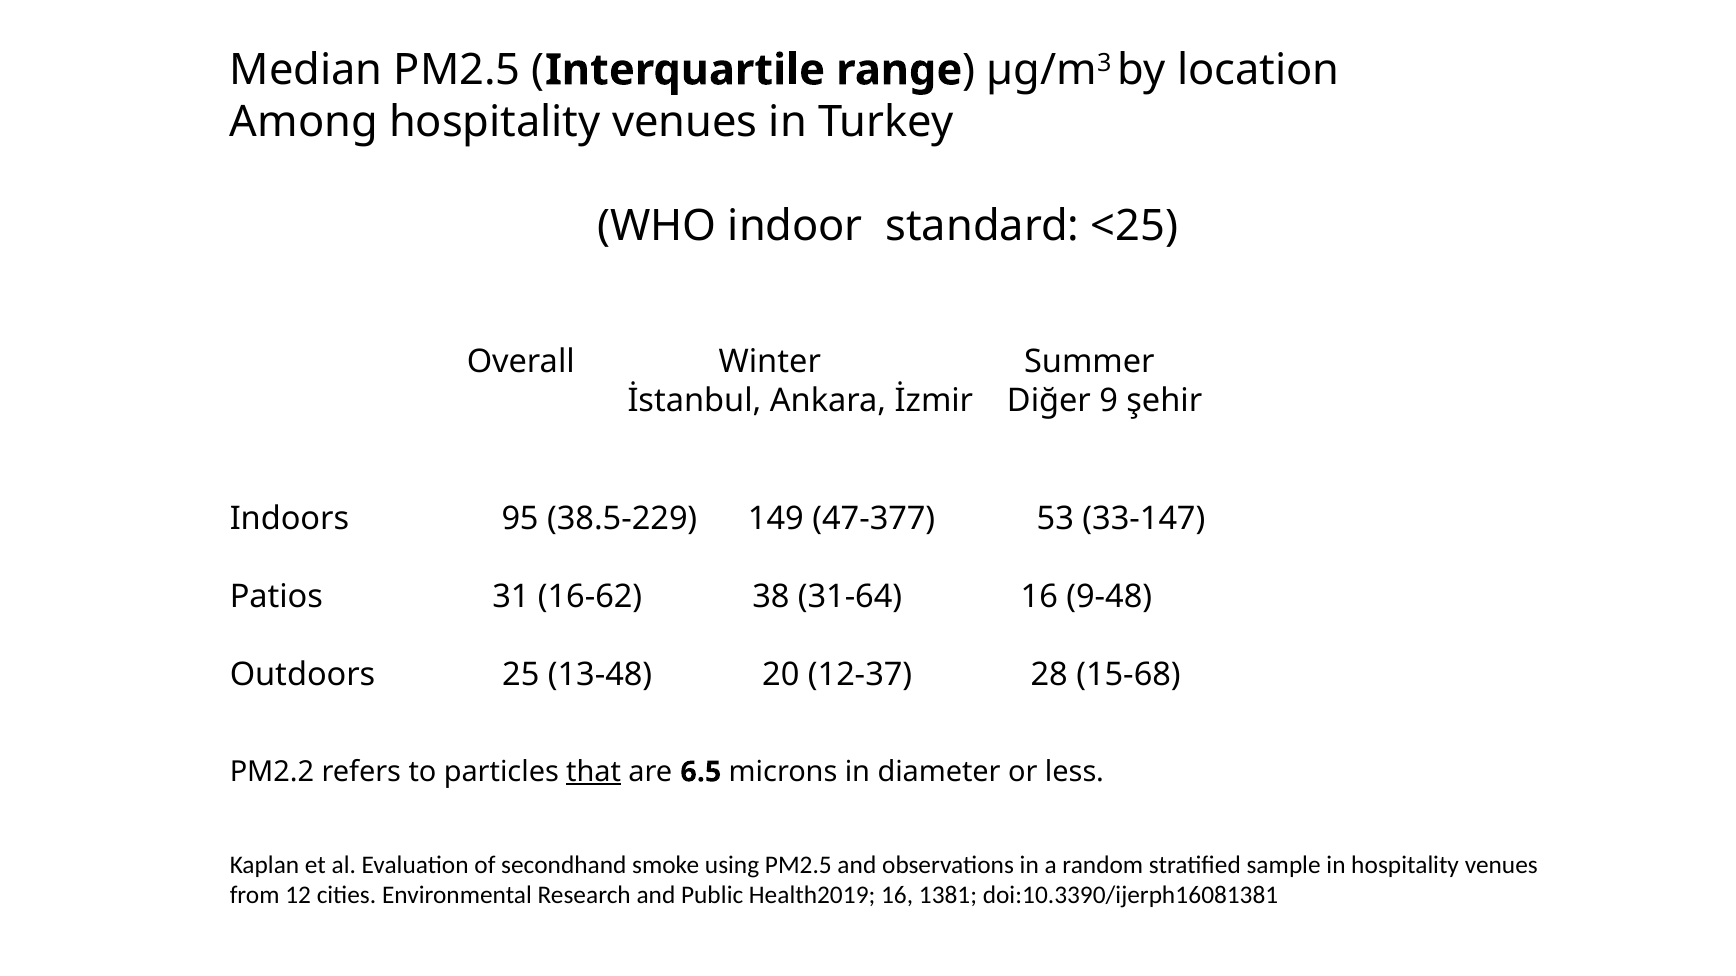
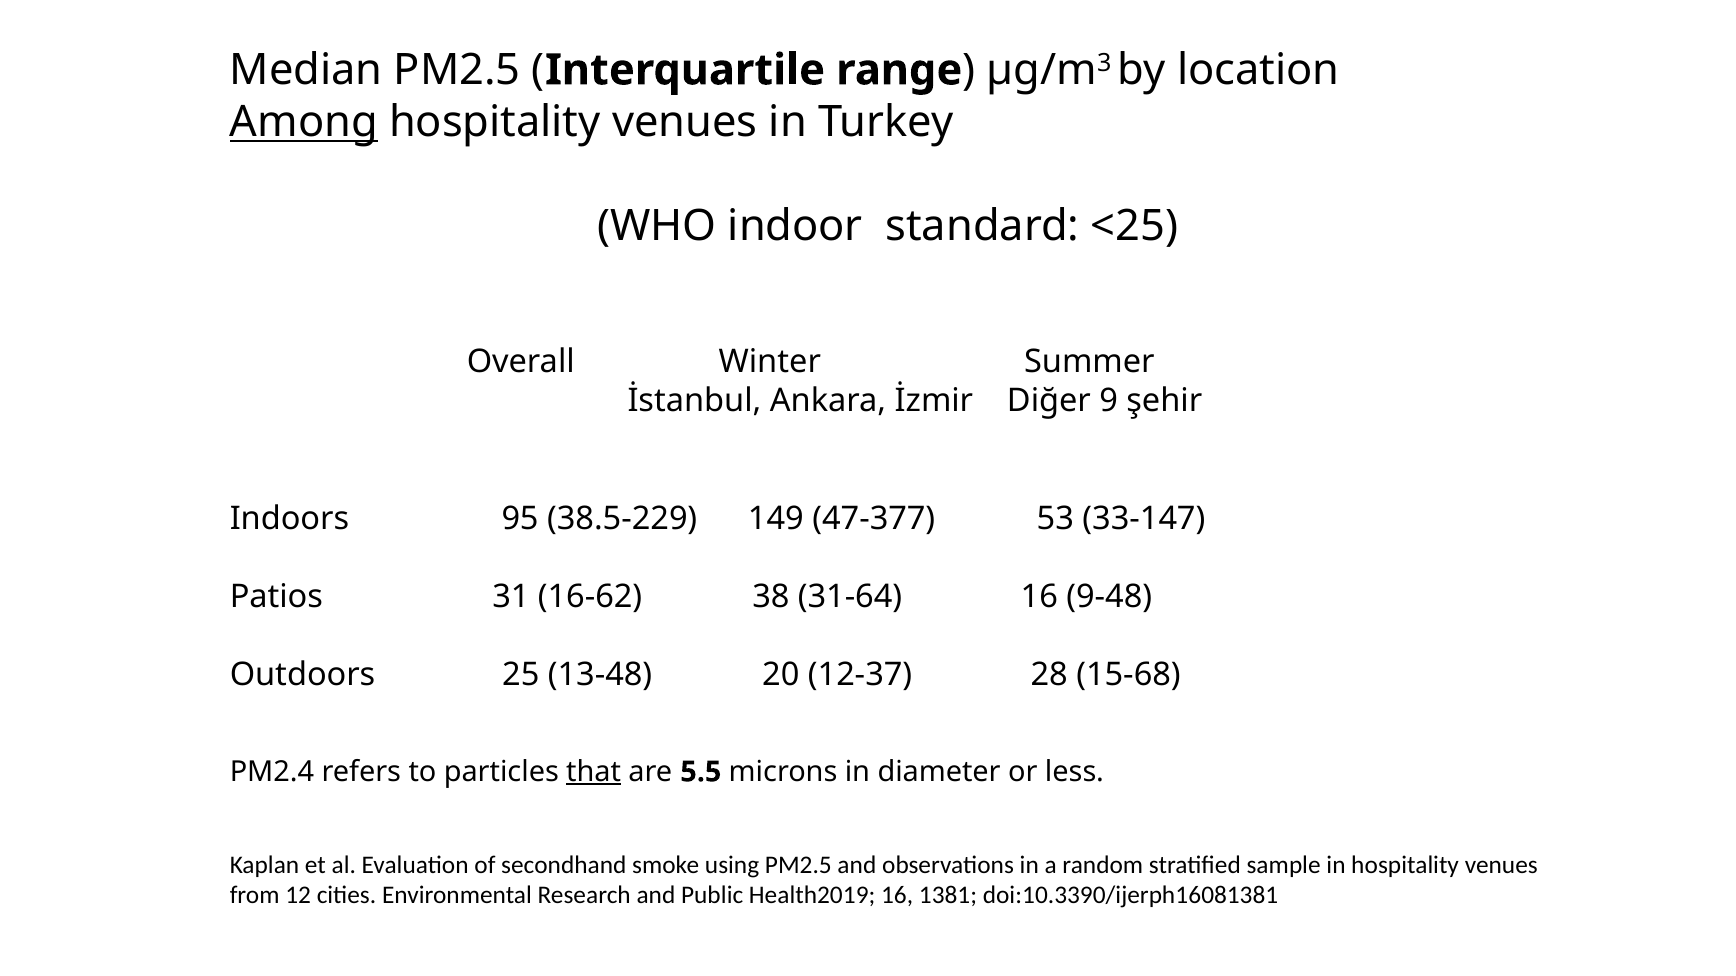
Among underline: none -> present
PM2.2: PM2.2 -> PM2.4
6.5: 6.5 -> 5.5
